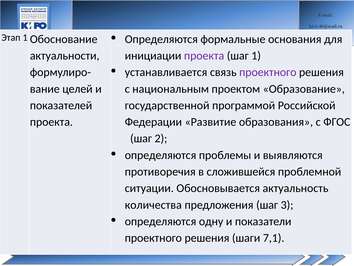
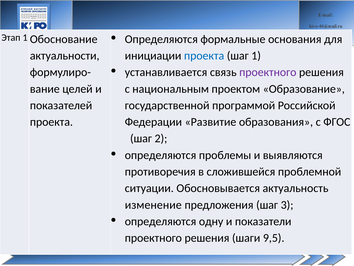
проекта at (204, 56) colour: purple -> blue
количества: количества -> изменение
7,1: 7,1 -> 9,5
